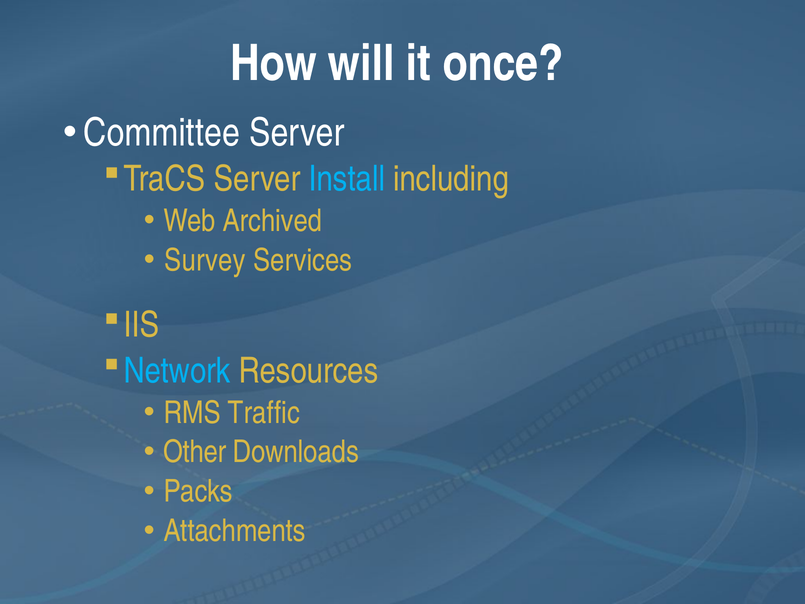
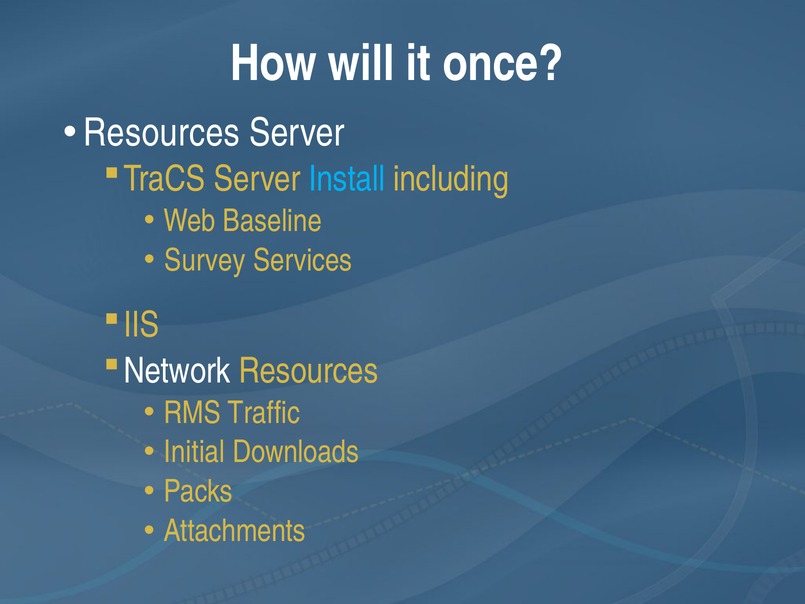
Committee at (162, 133): Committee -> Resources
Archived: Archived -> Baseline
Network colour: light blue -> white
Other: Other -> Initial
